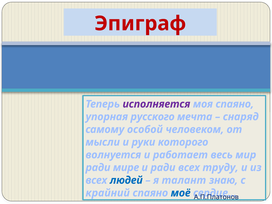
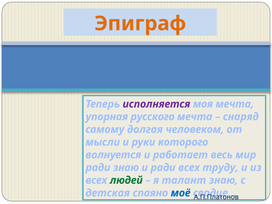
Эпиграф colour: red -> orange
моя спаяно: спаяно -> мечта
особой: особой -> долгая
ради мире: мире -> знаю
людей colour: blue -> green
крайний: крайний -> детская
